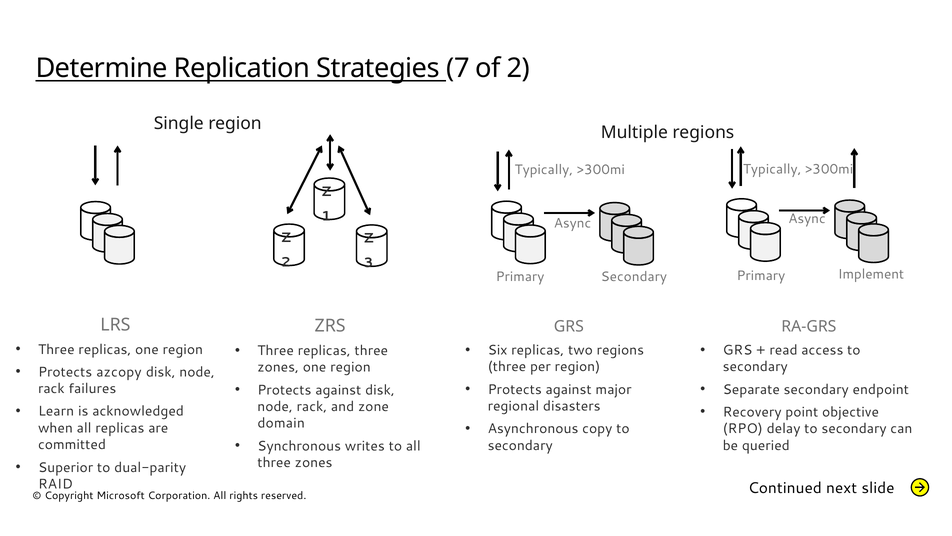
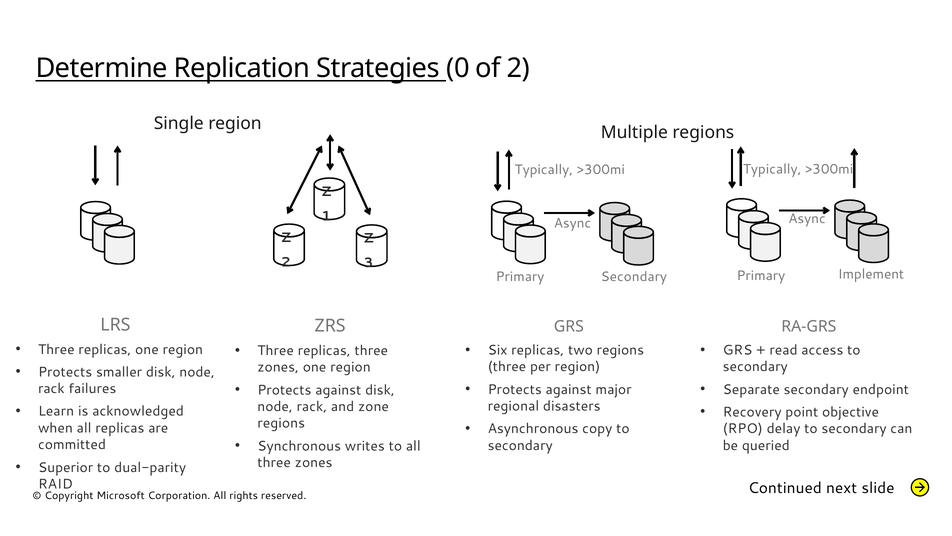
7: 7 -> 0
azcopy: azcopy -> smaller
domain at (281, 423): domain -> regions
